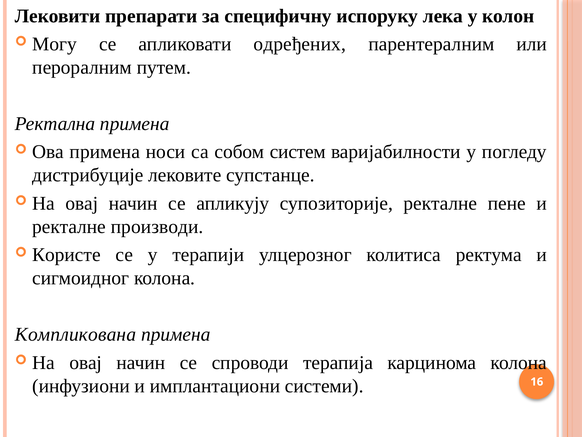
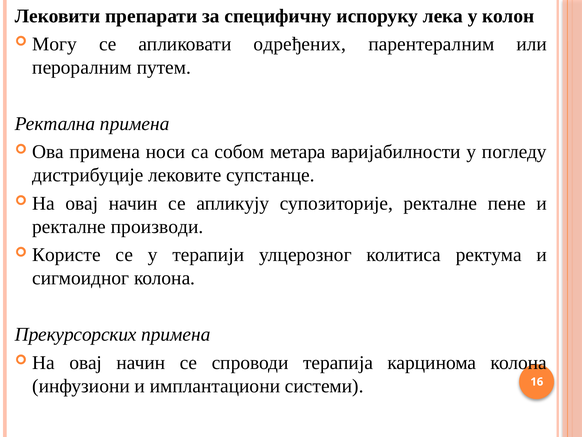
систем: систем -> метара
Компликована: Компликована -> Прекурсорских
